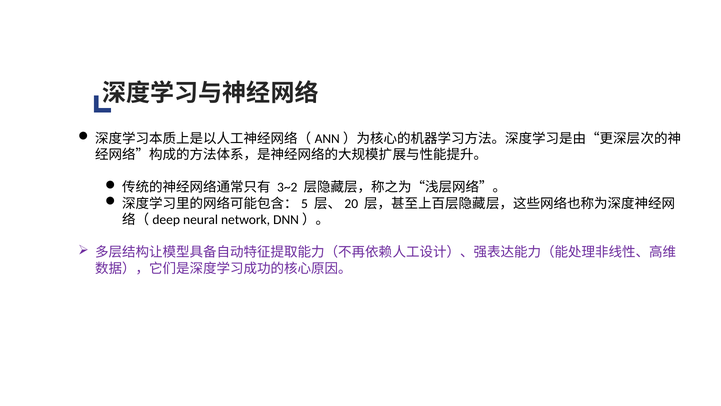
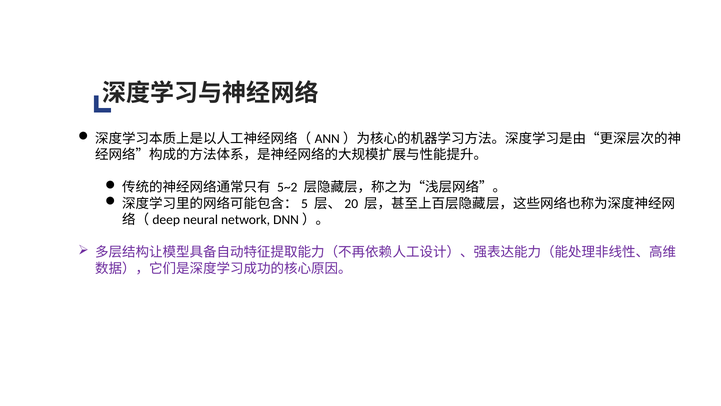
3~2: 3~2 -> 5~2
